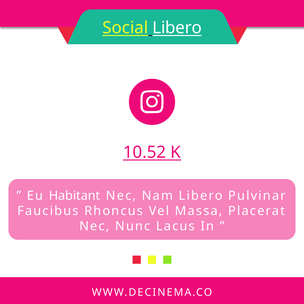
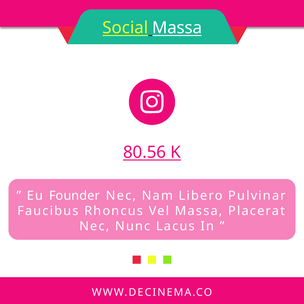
Social Libero: Libero -> Massa
10.52: 10.52 -> 80.56
Habitant: Habitant -> Founder
